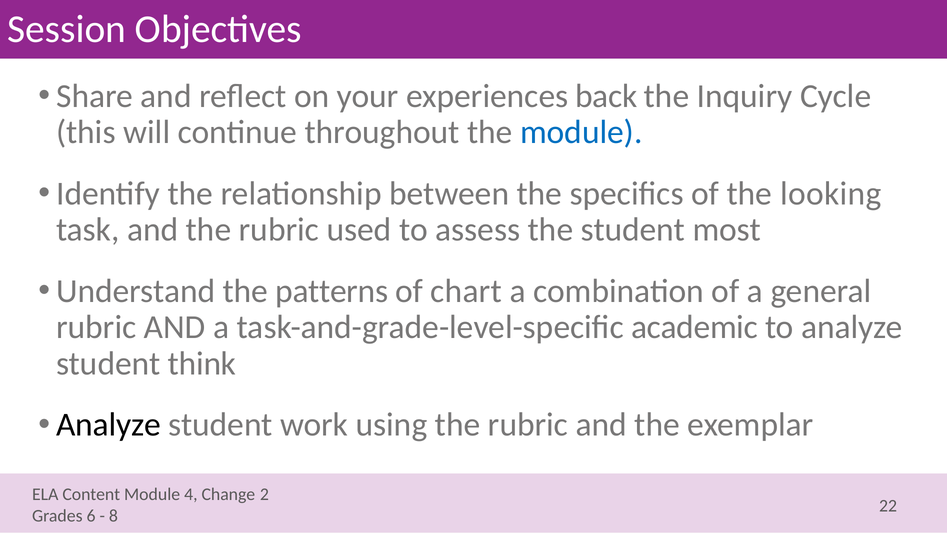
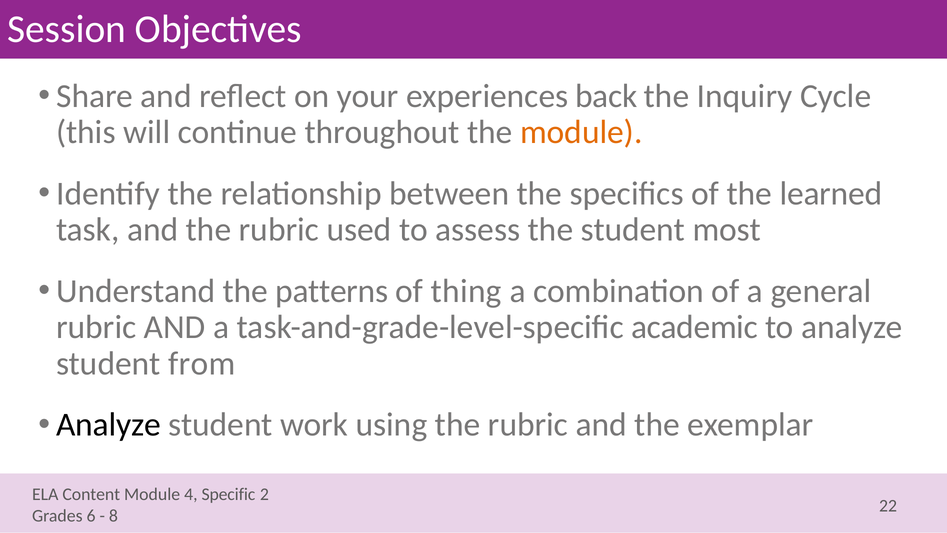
module at (581, 132) colour: blue -> orange
looking: looking -> learned
chart: chart -> thing
think: think -> from
Change: Change -> Specific
